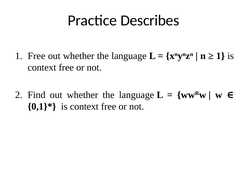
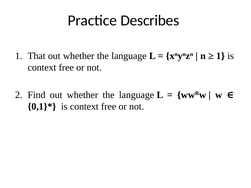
1 Free: Free -> That
